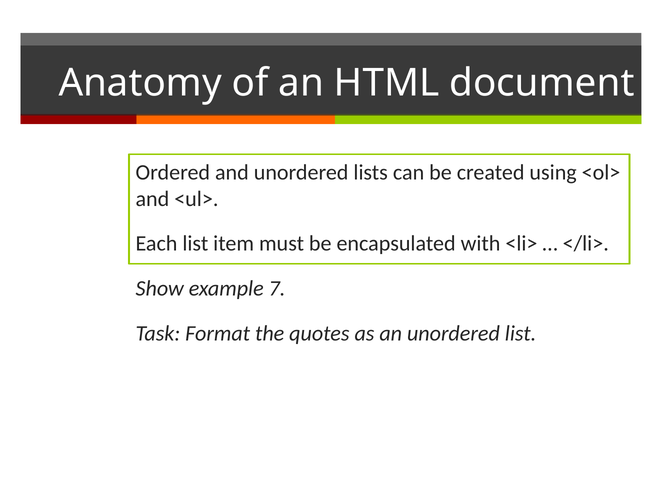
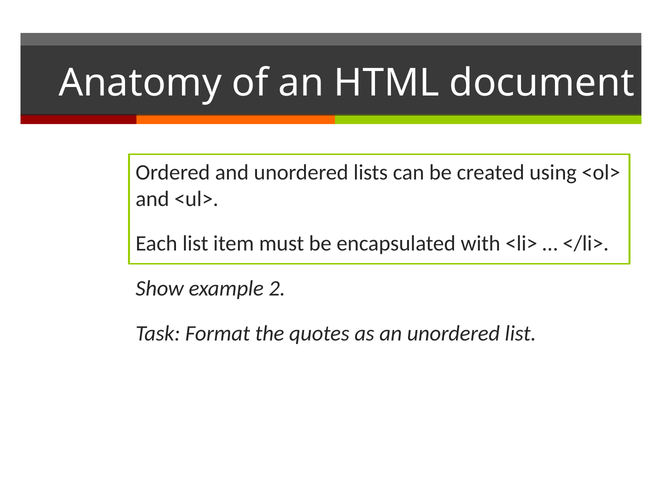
7: 7 -> 2
